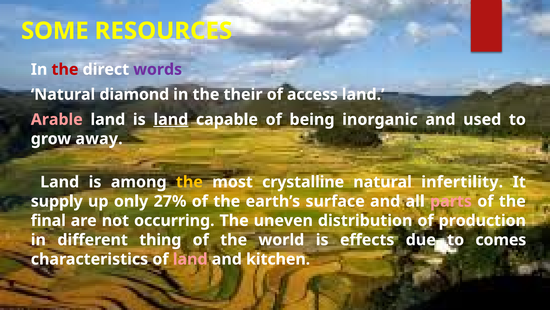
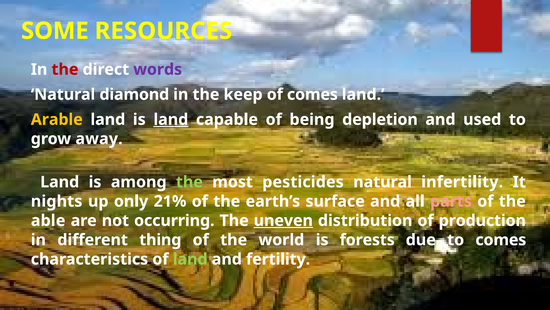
their: their -> keep
of access: access -> comes
Arable colour: pink -> yellow
inorganic: inorganic -> depletion
the at (189, 182) colour: yellow -> light green
crystalline: crystalline -> pesticides
supply: supply -> nights
27%: 27% -> 21%
final: final -> able
uneven underline: none -> present
effects: effects -> forests
land at (190, 259) colour: pink -> light green
kitchen: kitchen -> fertility
